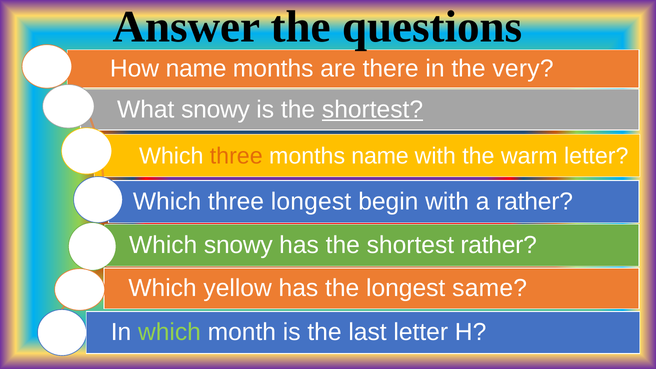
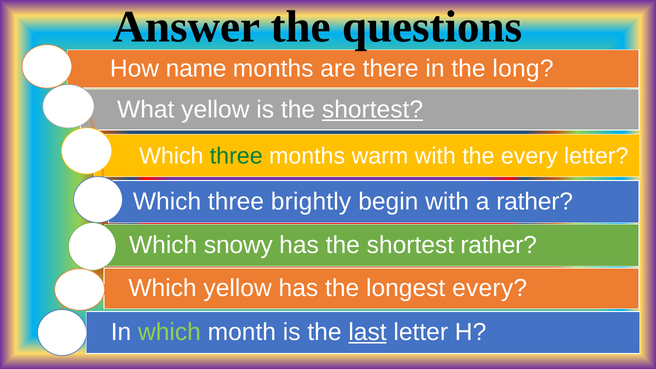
very: very -> long
What snowy: snowy -> yellow
three at (236, 156) colour: orange -> green
months name: name -> warm
the warm: warm -> every
three longest: longest -> brightly
longest same: same -> every
last underline: none -> present
